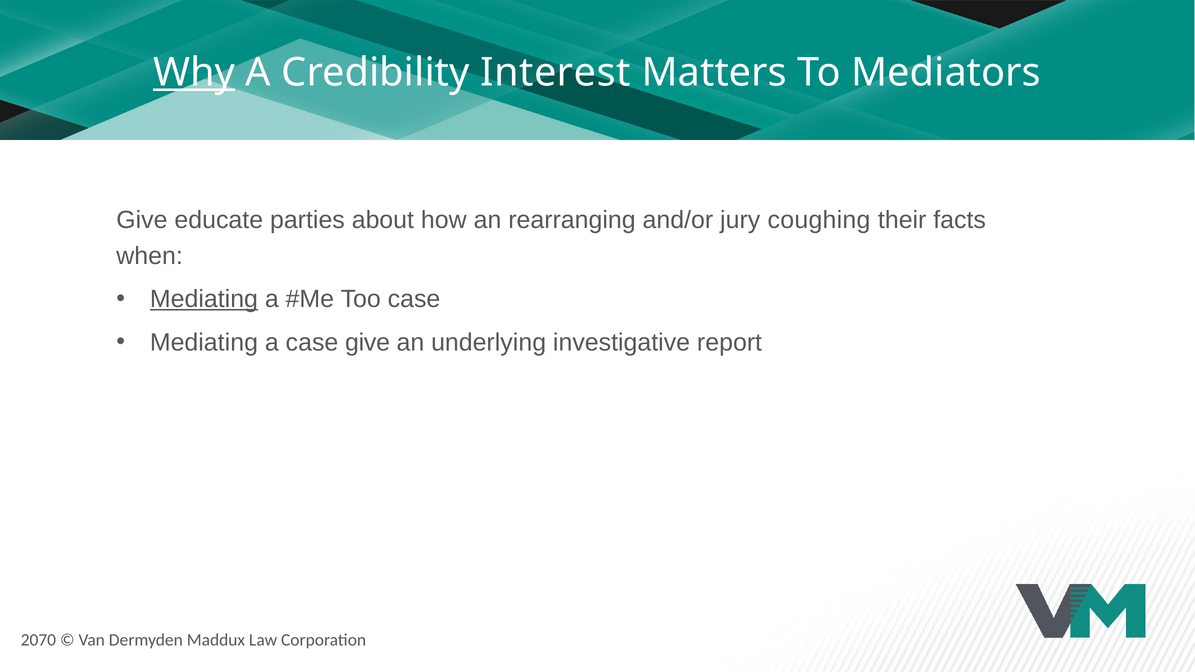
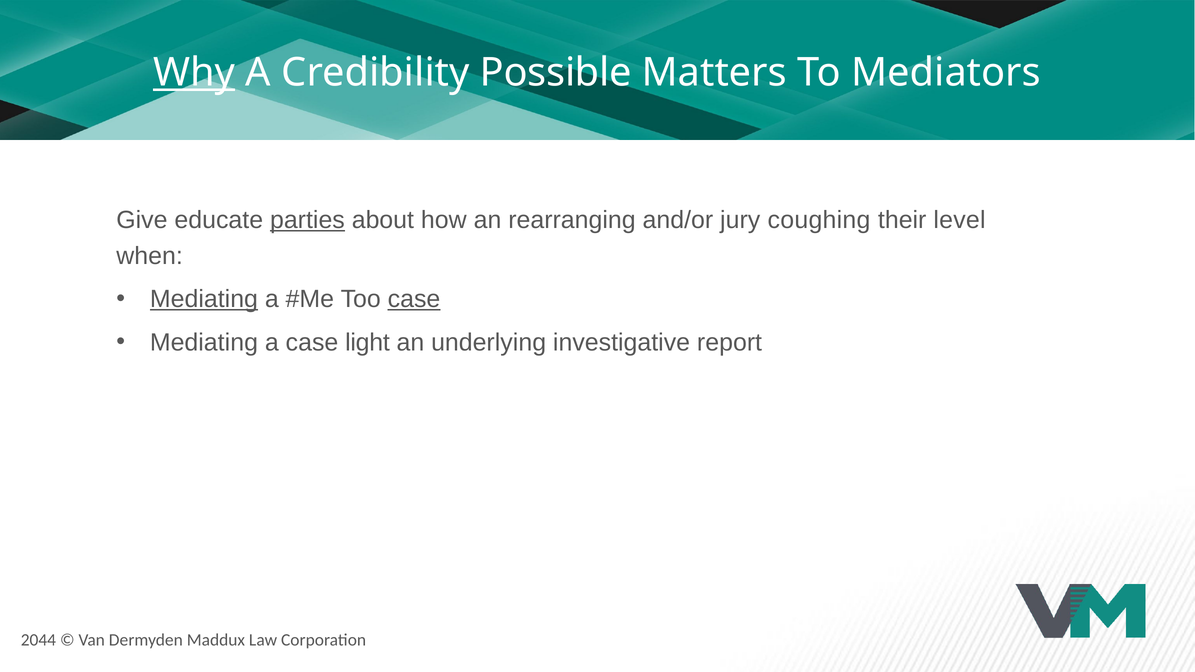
Interest: Interest -> Possible
parties underline: none -> present
facts: facts -> level
case at (414, 299) underline: none -> present
case give: give -> light
2070: 2070 -> 2044
